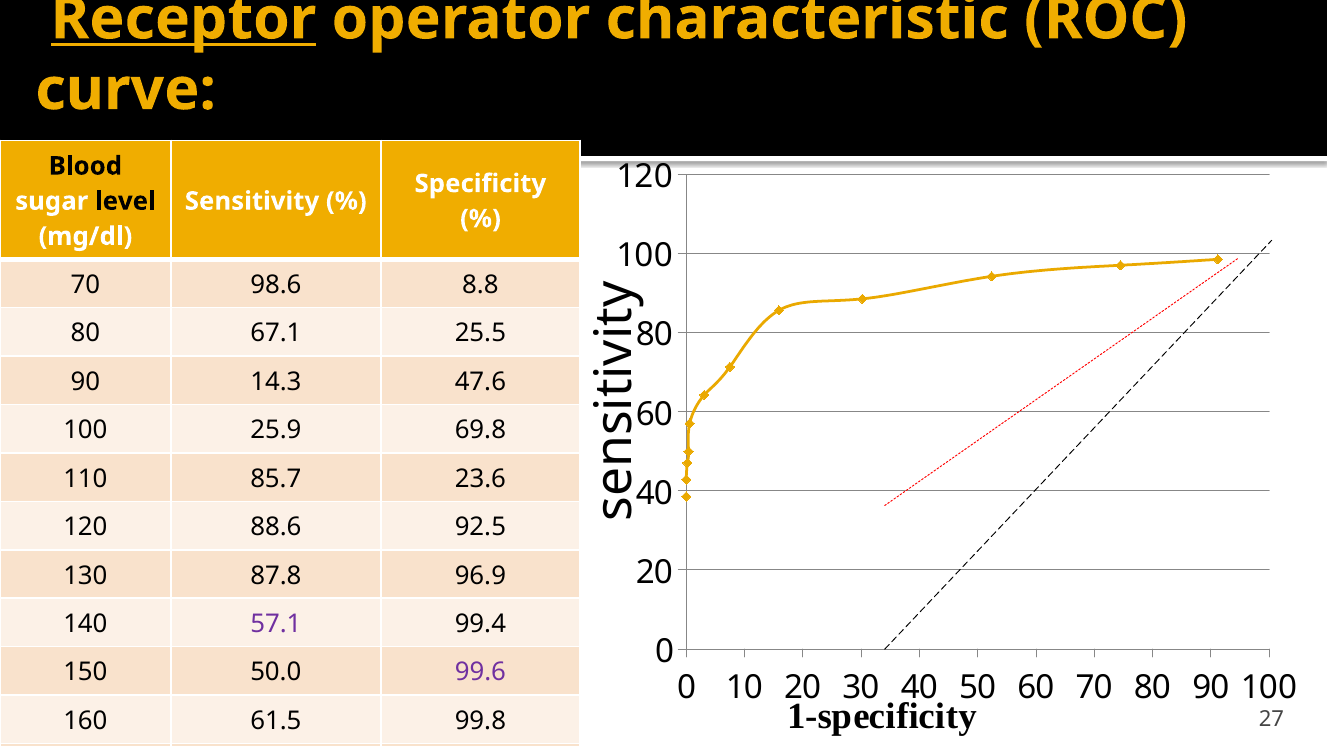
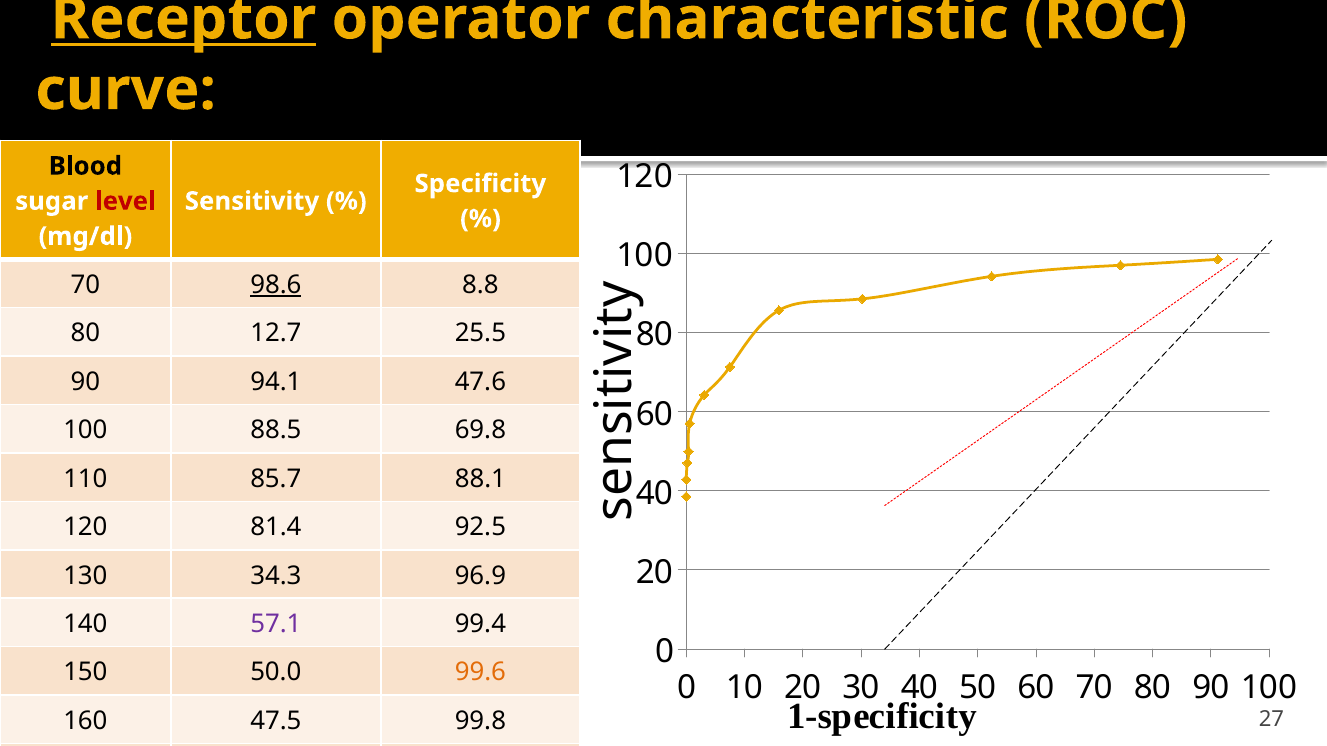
level colour: black -> red
98.6 underline: none -> present
67.1: 67.1 -> 12.7
14.3: 14.3 -> 94.1
25.9: 25.9 -> 88.5
23.6: 23.6 -> 88.1
88.6: 88.6 -> 81.4
87.8: 87.8 -> 34.3
99.6 colour: purple -> orange
61.5: 61.5 -> 47.5
